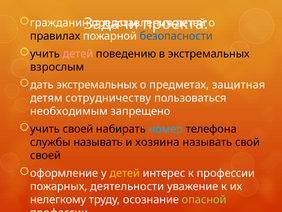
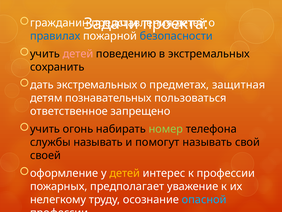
правилах colour: black -> blue
взрослым: взрослым -> сохранить
сотрудничеству: сотрудничеству -> познавательных
необходимым: необходимым -> ответственное
учить своей: своей -> огонь
номер colour: light blue -> light green
хозяина: хозяина -> помогут
деятельности: деятельности -> предполагает
опасной colour: light green -> light blue
